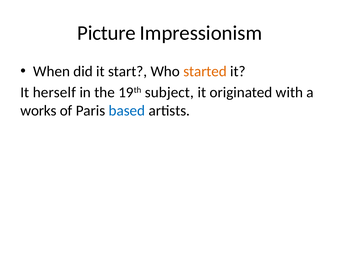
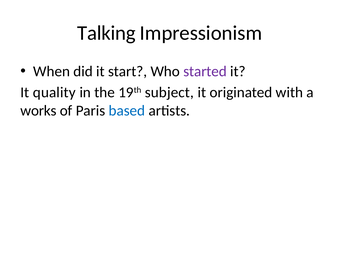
Picture: Picture -> Talking
started colour: orange -> purple
herself: herself -> quality
